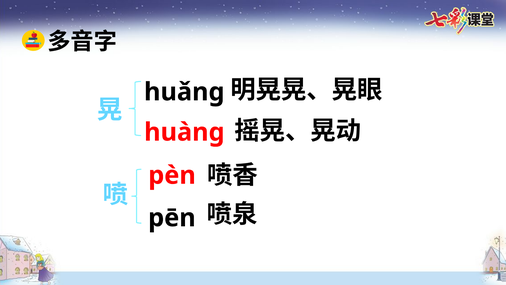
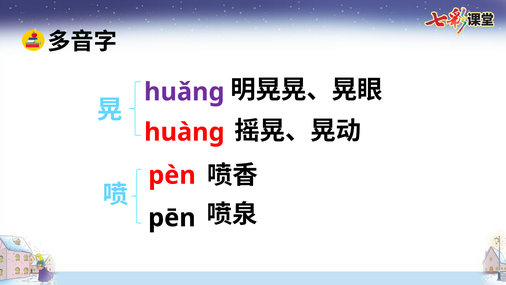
huǎnɡ colour: black -> purple
